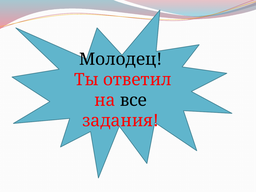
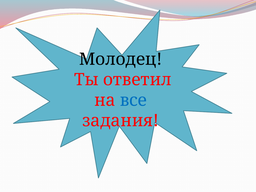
все colour: black -> blue
